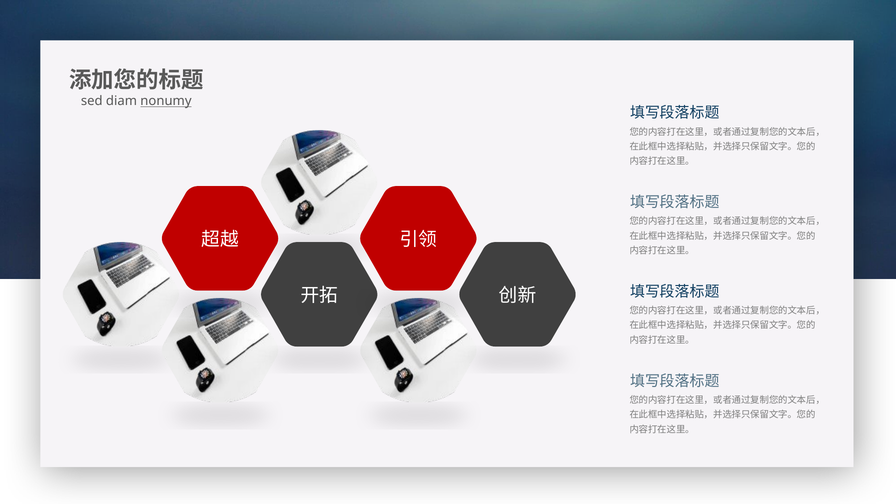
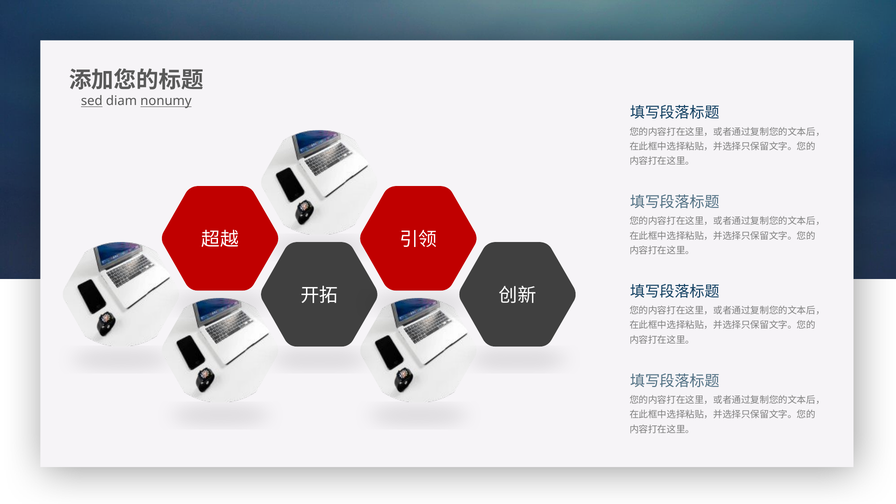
sed underline: none -> present
